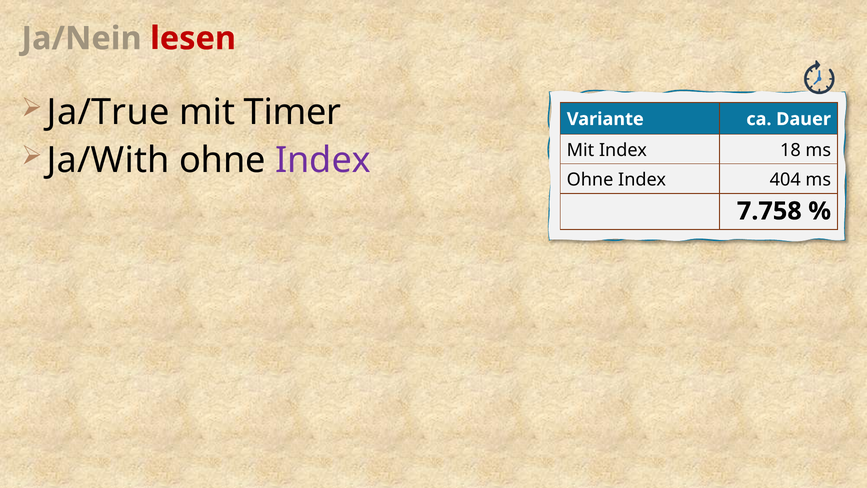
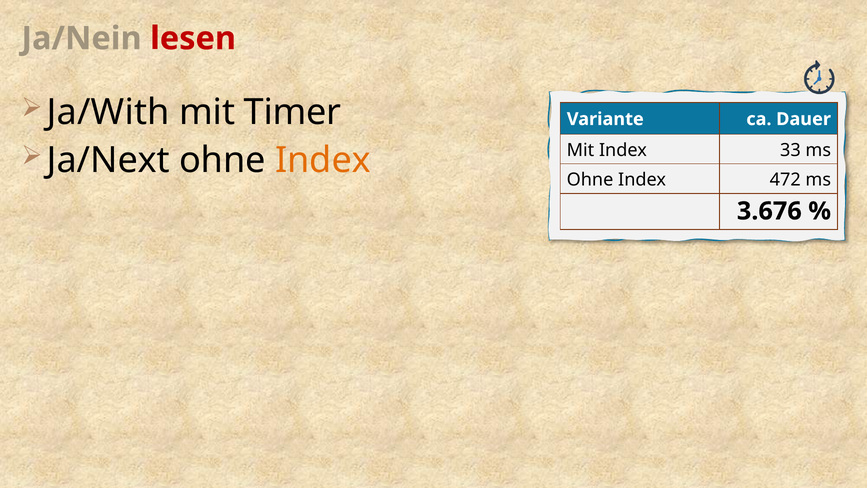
Ja/True: Ja/True -> Ja/With
Ja/With: Ja/With -> Ja/Next
Index at (323, 160) colour: purple -> orange
18: 18 -> 33
404: 404 -> 472
7.758: 7.758 -> 3.676
